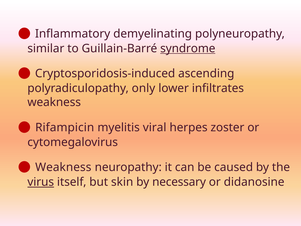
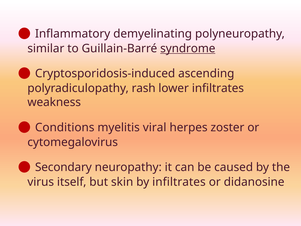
only: only -> rash
Rifampicin: Rifampicin -> Conditions
Weakness at (63, 167): Weakness -> Secondary
virus underline: present -> none
by necessary: necessary -> infiltrates
